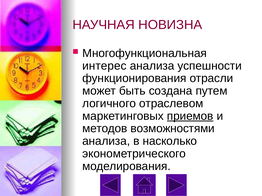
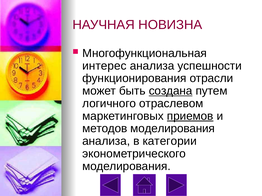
создана underline: none -> present
методов возможностями: возможностями -> моделирования
насколько: насколько -> категории
